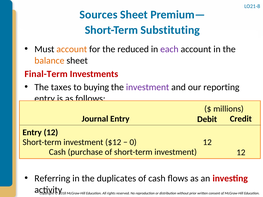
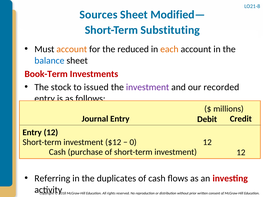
Premium—: Premium— -> Modified—
each colour: purple -> orange
balance colour: orange -> blue
Final-Term: Final-Term -> Book-Term
taxes: taxes -> stock
buying: buying -> issued
reporting: reporting -> recorded
